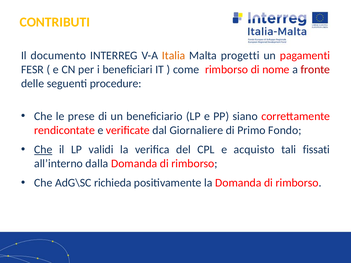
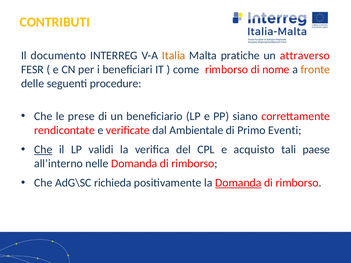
progetti: progetti -> pratiche
pagamenti: pagamenti -> attraverso
fronte colour: red -> orange
Giornaliere: Giornaliere -> Ambientale
Fondo: Fondo -> Eventi
fissati: fissati -> paese
dalla: dalla -> nelle
Domanda at (238, 183) underline: none -> present
